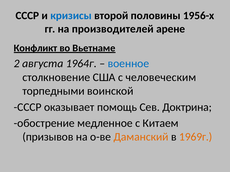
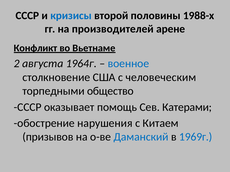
1956-х: 1956-х -> 1988-х
воинской: воинской -> общество
Доктрина: Доктрина -> Катерами
медленное: медленное -> нарушения
Даманский colour: orange -> blue
1969г colour: orange -> blue
